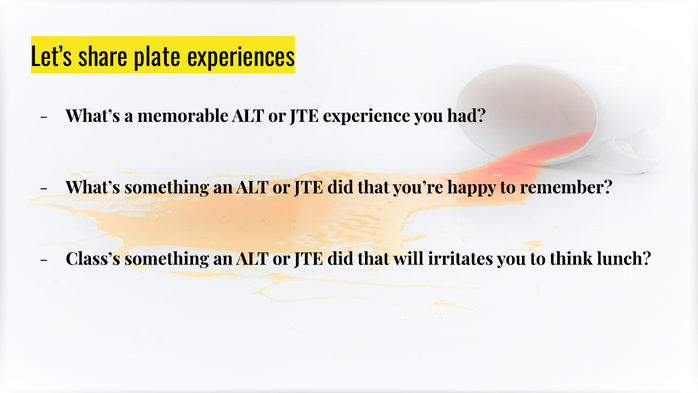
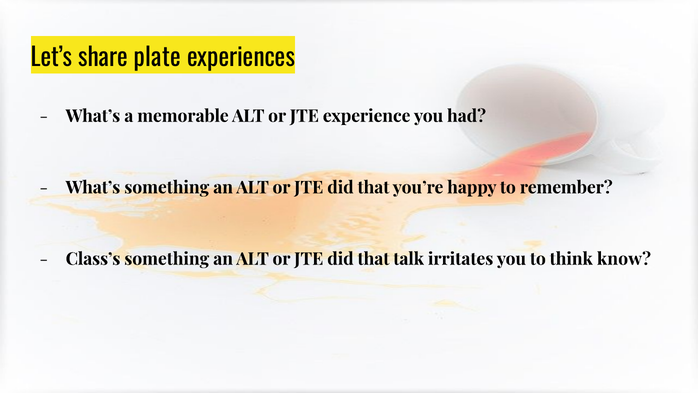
will: will -> talk
lunch: lunch -> know
